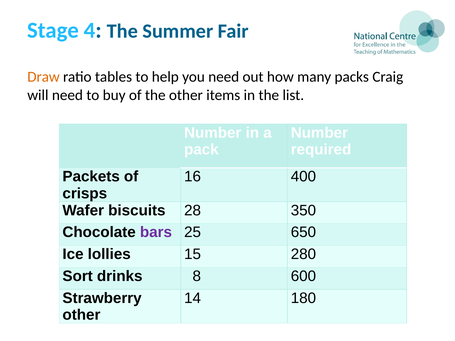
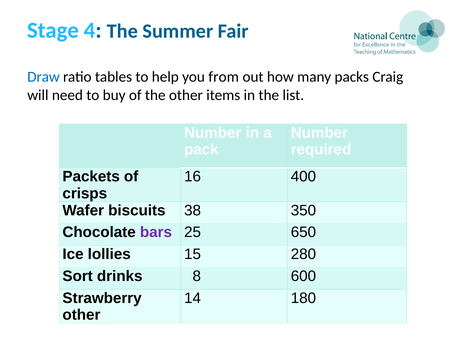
Draw colour: orange -> blue
you need: need -> from
28: 28 -> 38
